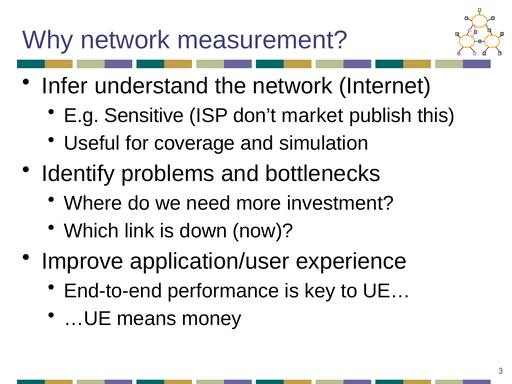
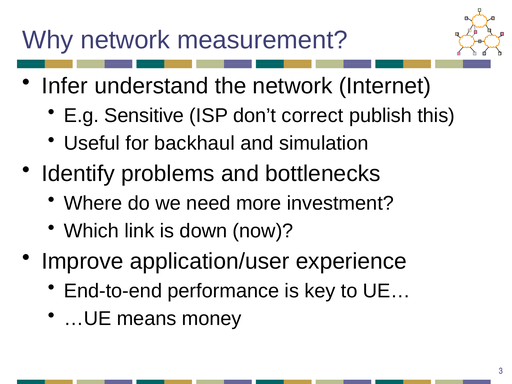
market: market -> correct
coverage: coverage -> backhaul
